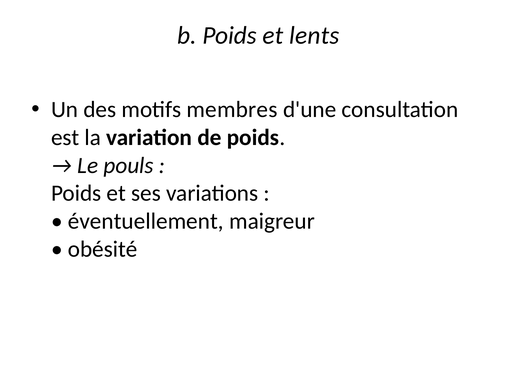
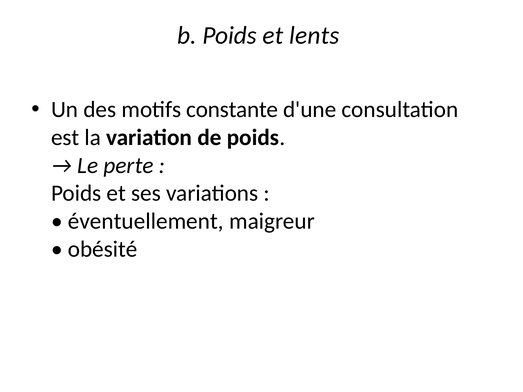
membres: membres -> constante
pouls: pouls -> perte
